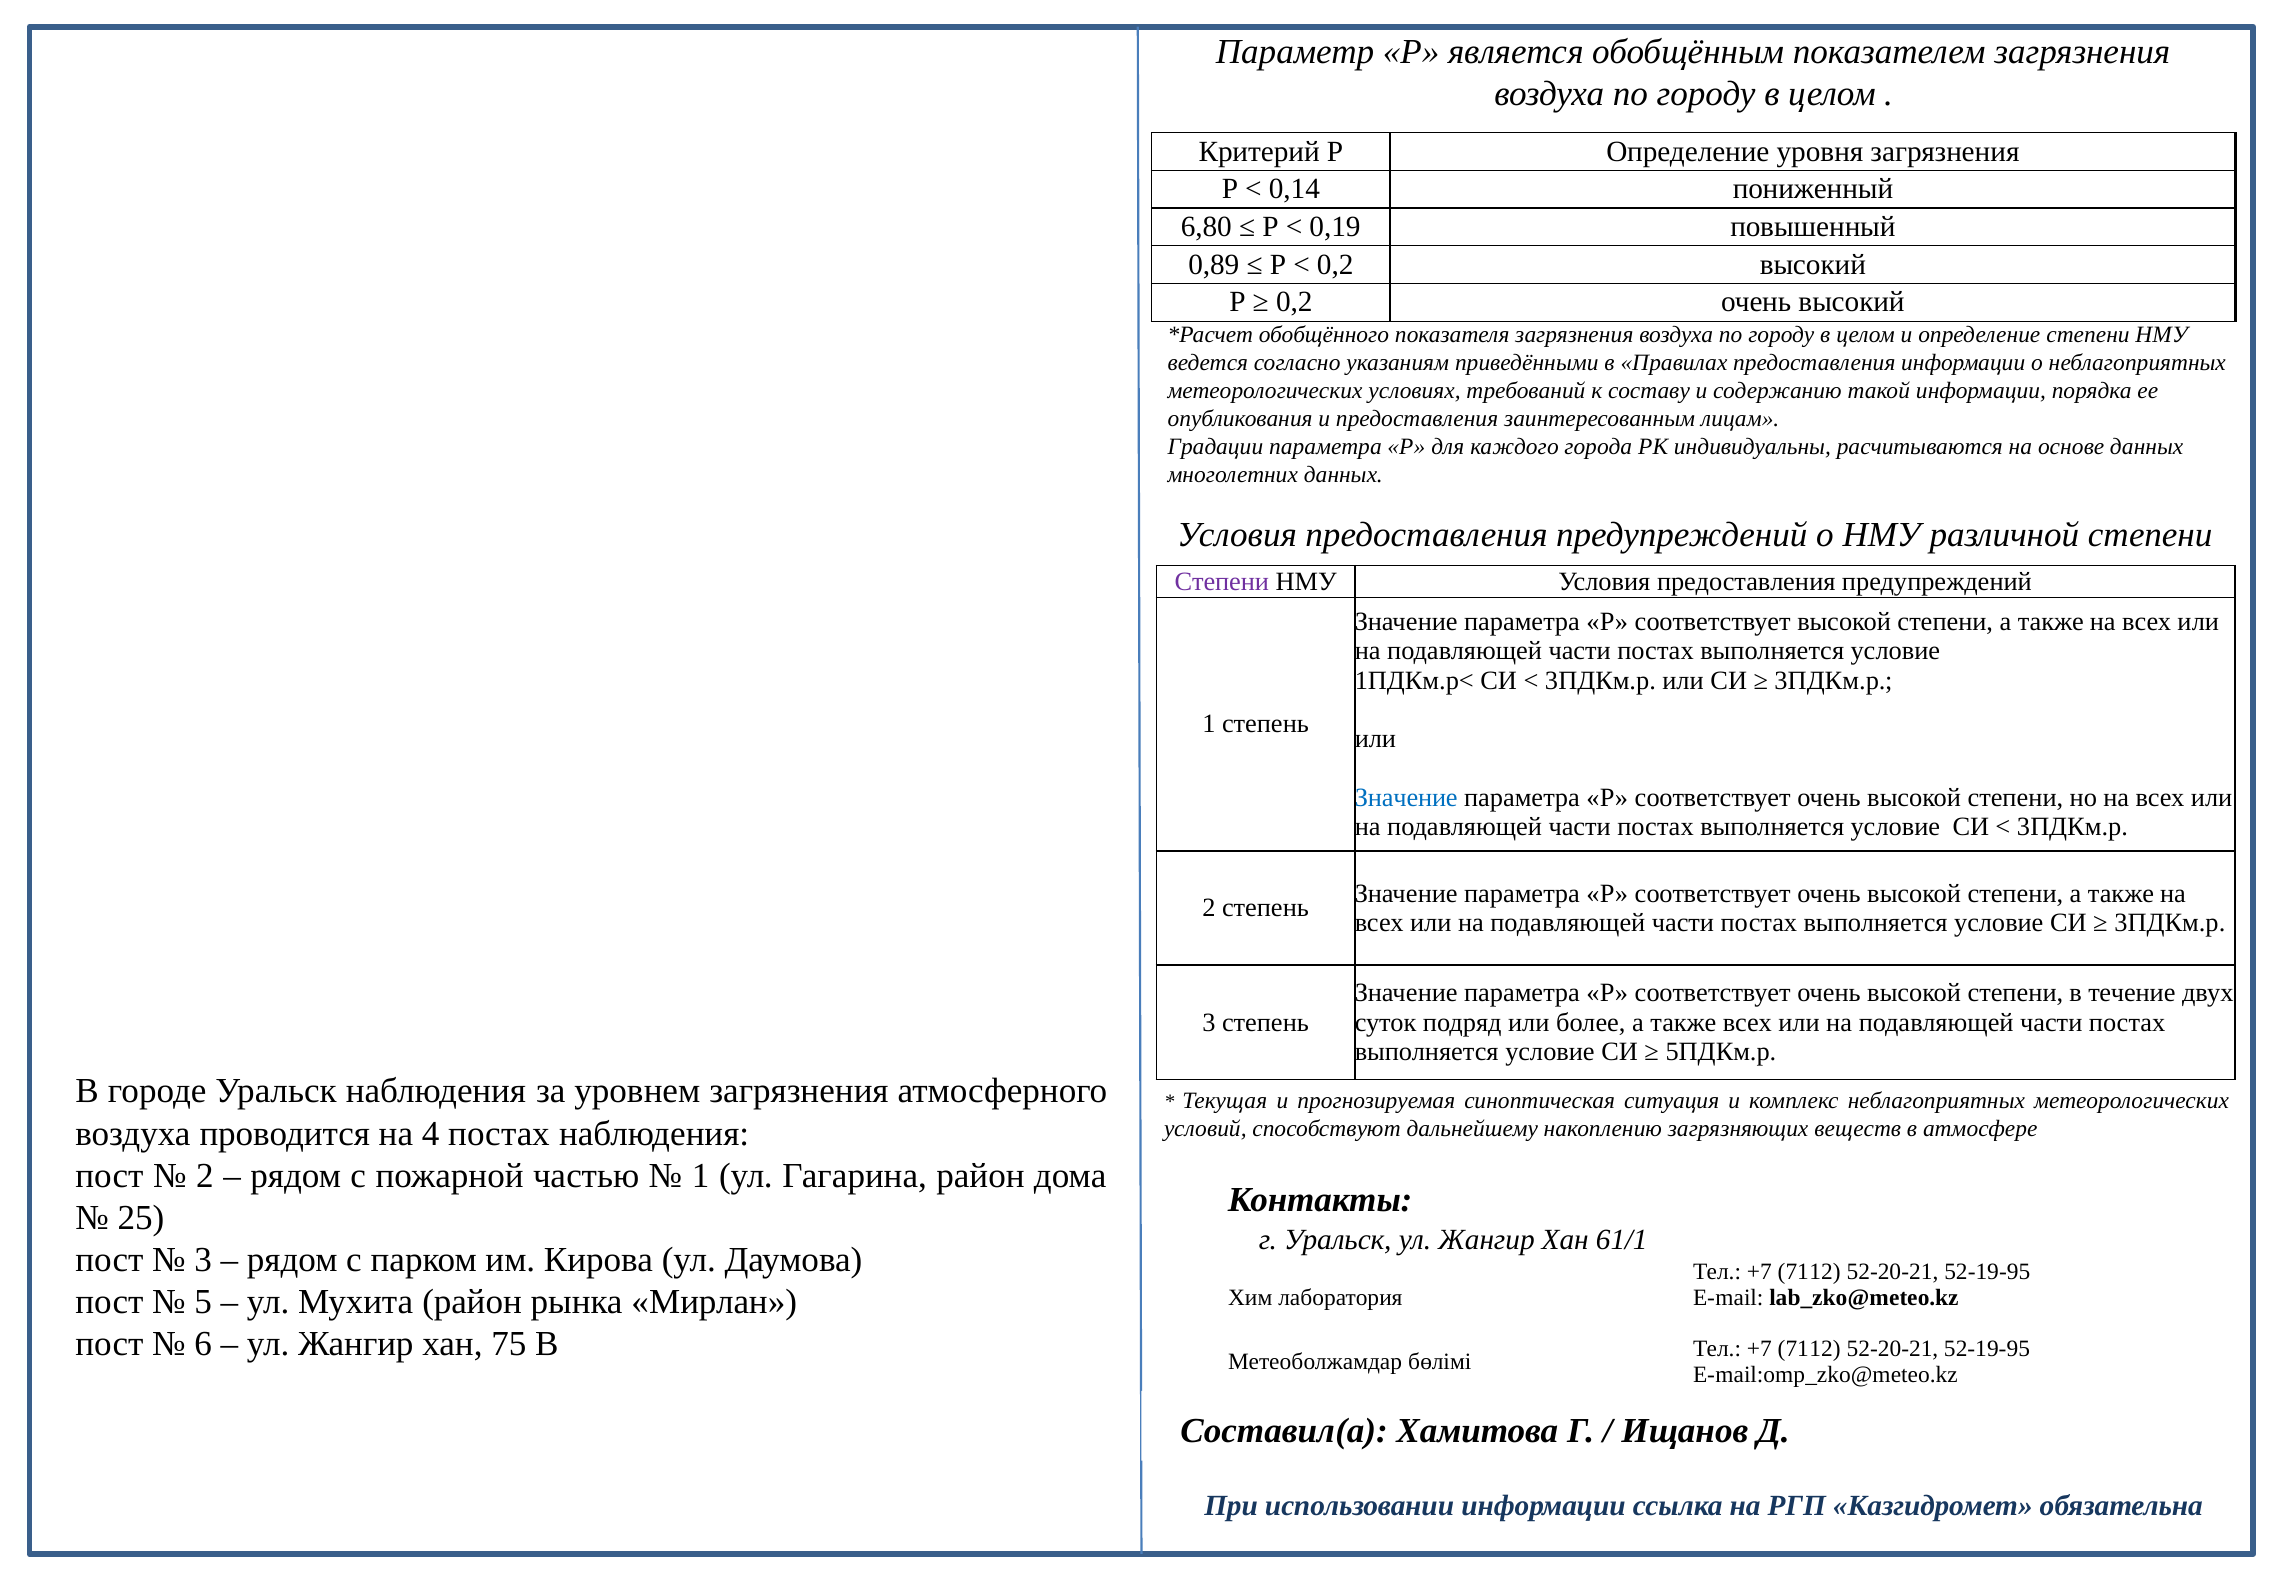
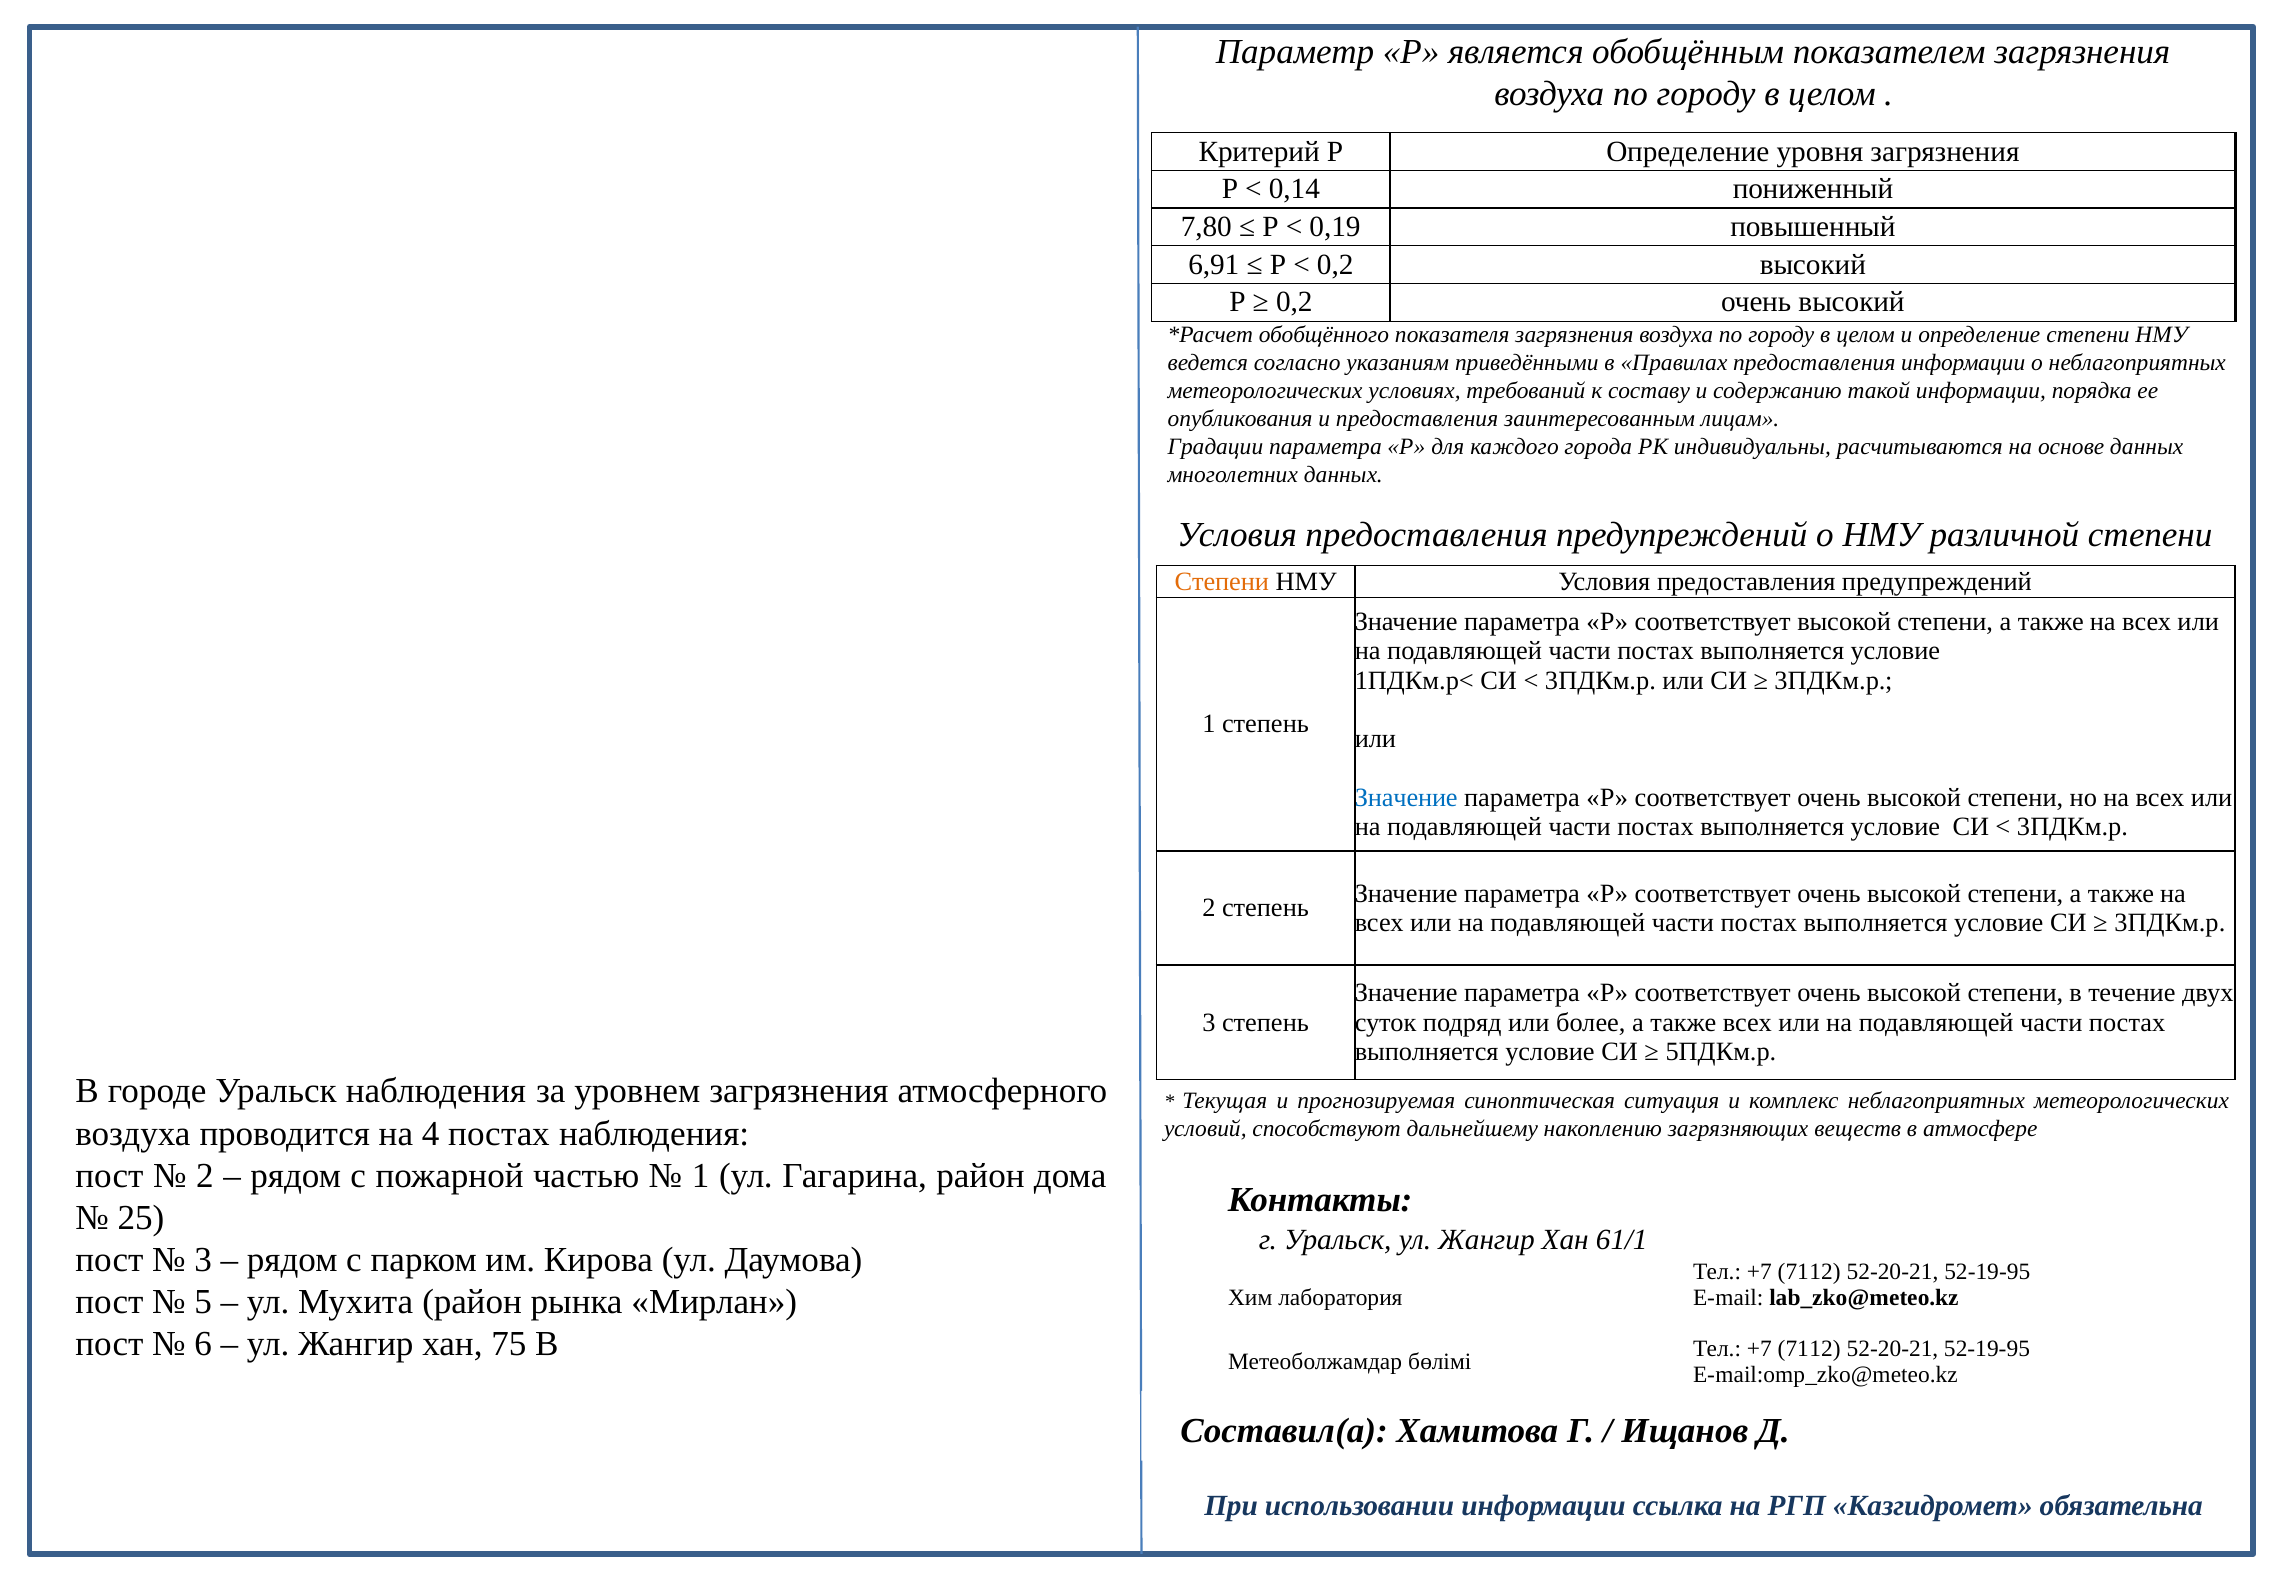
6,80: 6,80 -> 7,80
0,89: 0,89 -> 6,91
Степени at (1222, 581) colour: purple -> orange
